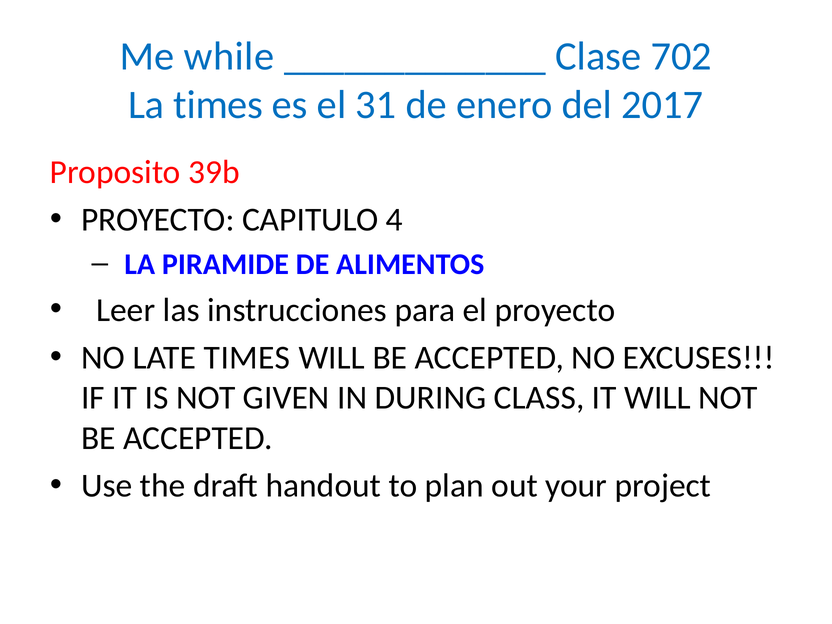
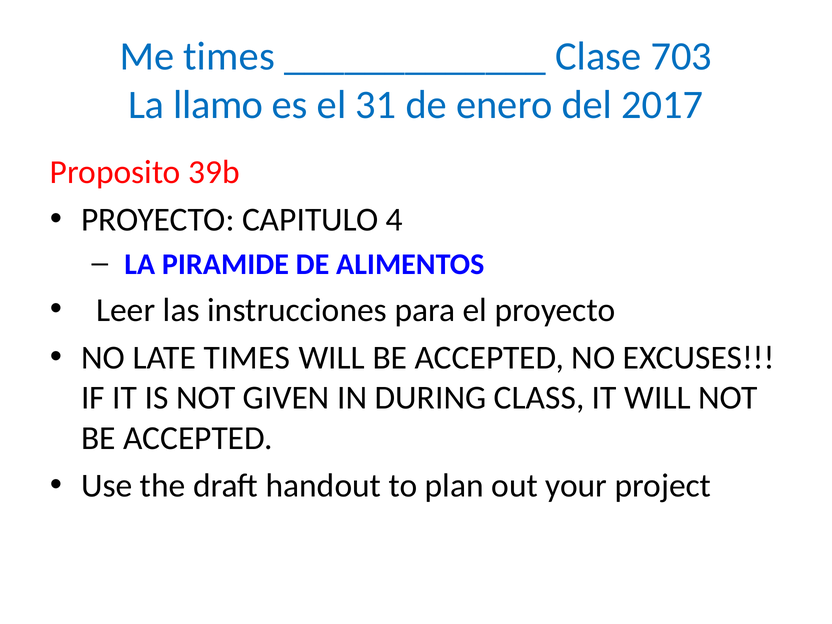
Me while: while -> times
702: 702 -> 703
La times: times -> llamo
